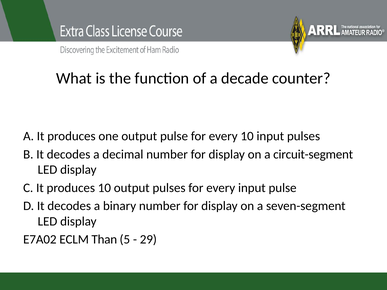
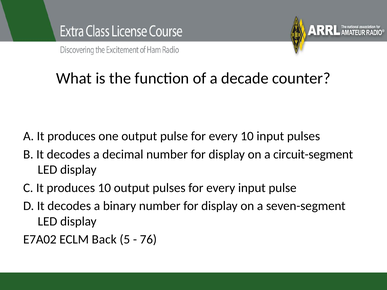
Than: Than -> Back
29: 29 -> 76
